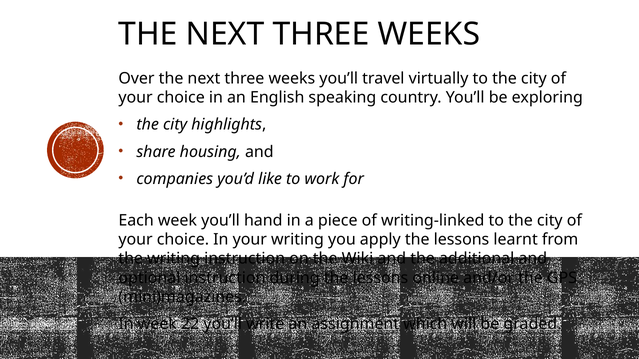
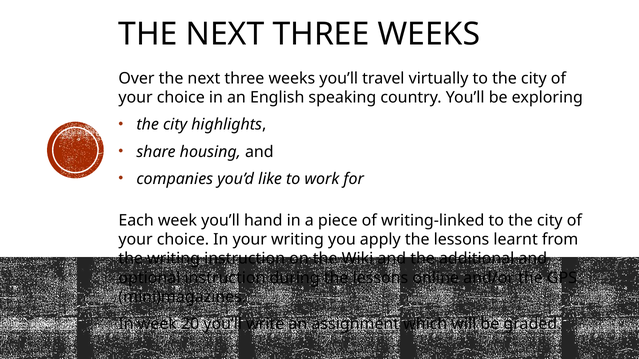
22: 22 -> 20
